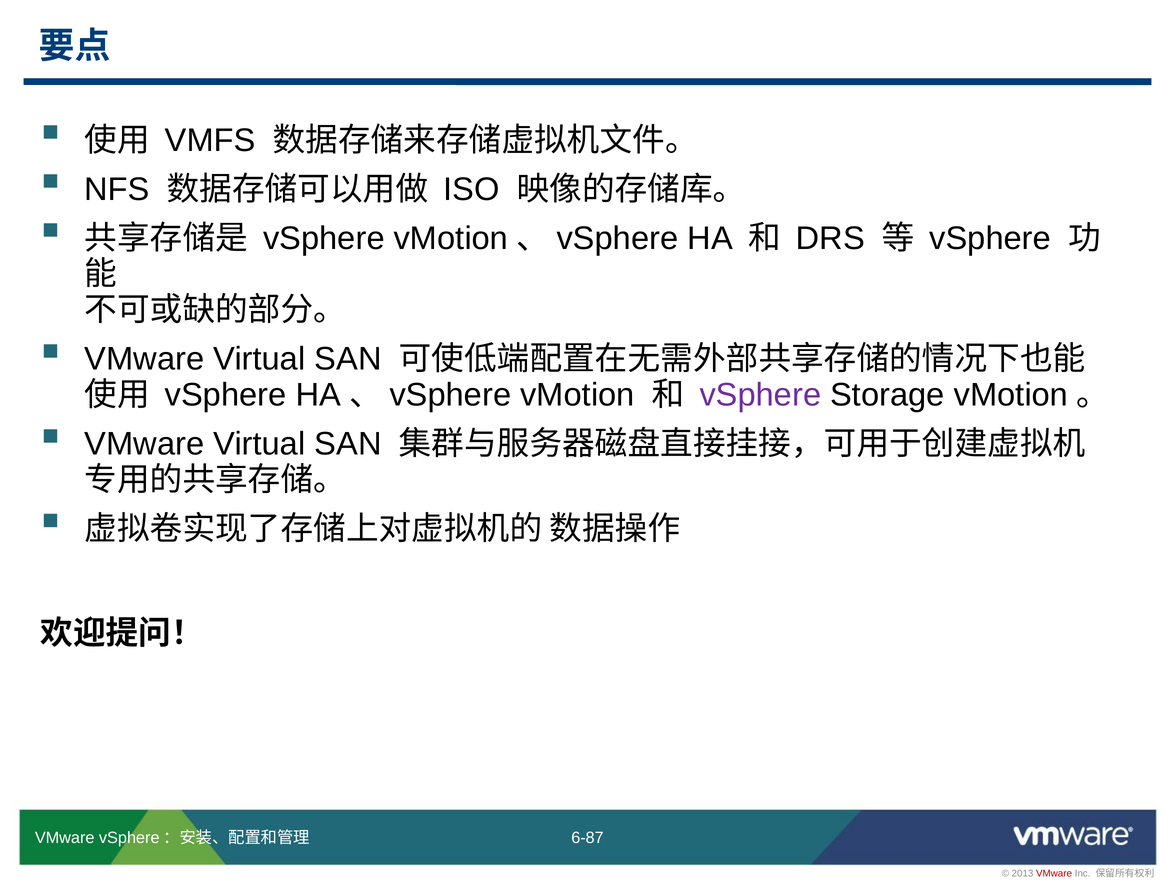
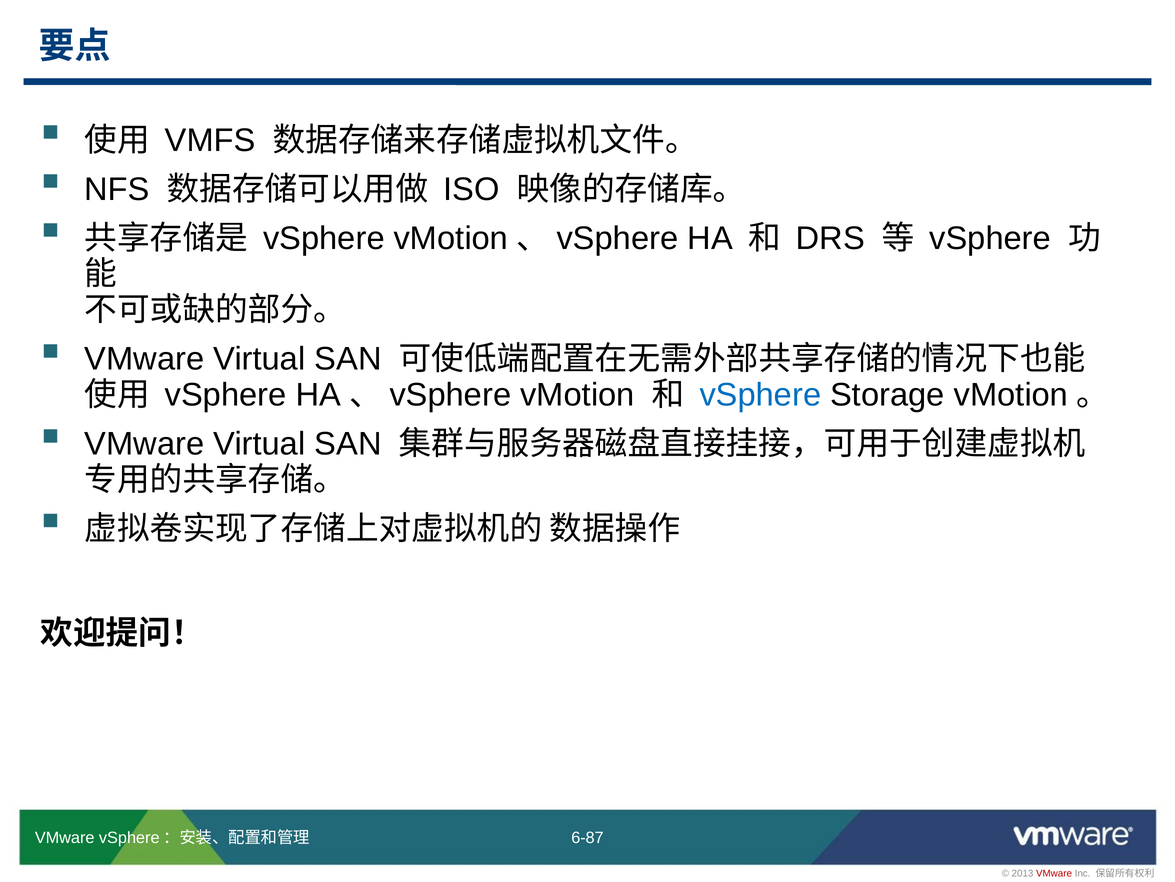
vSphere at (760, 395) colour: purple -> blue
